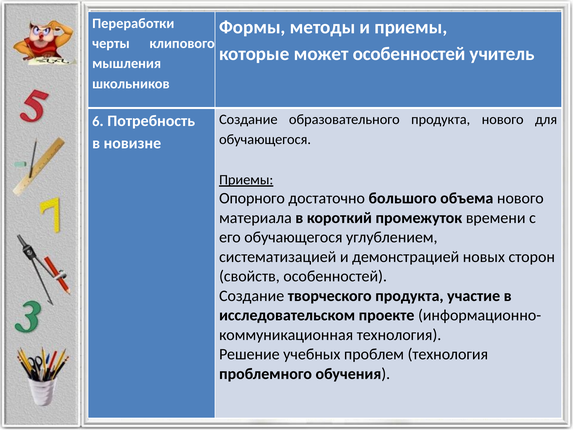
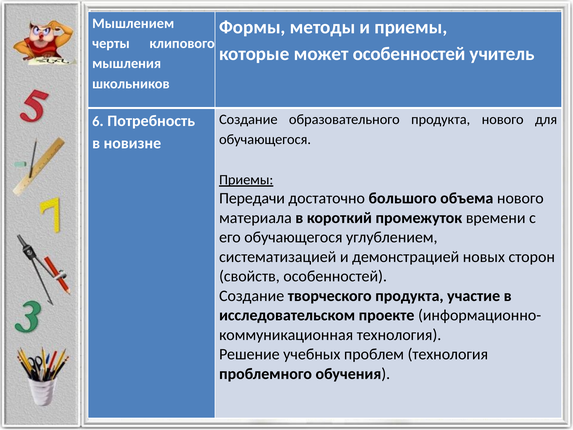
Переработки: Переработки -> Мышлением
Опорного: Опорного -> Передачи
